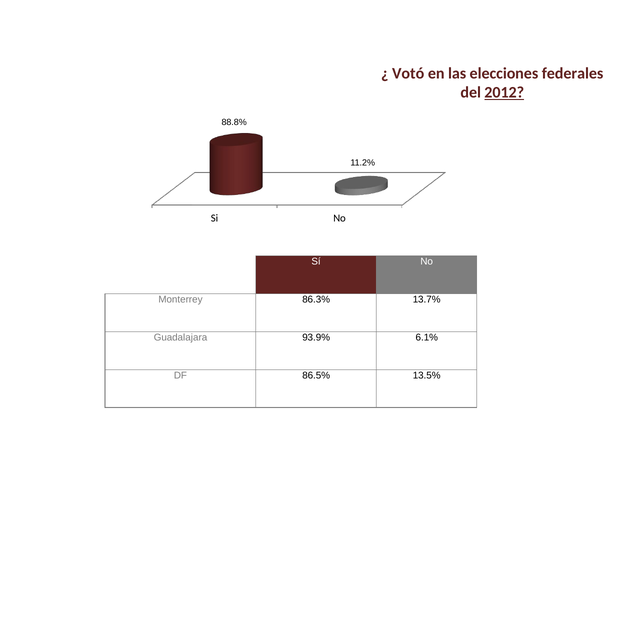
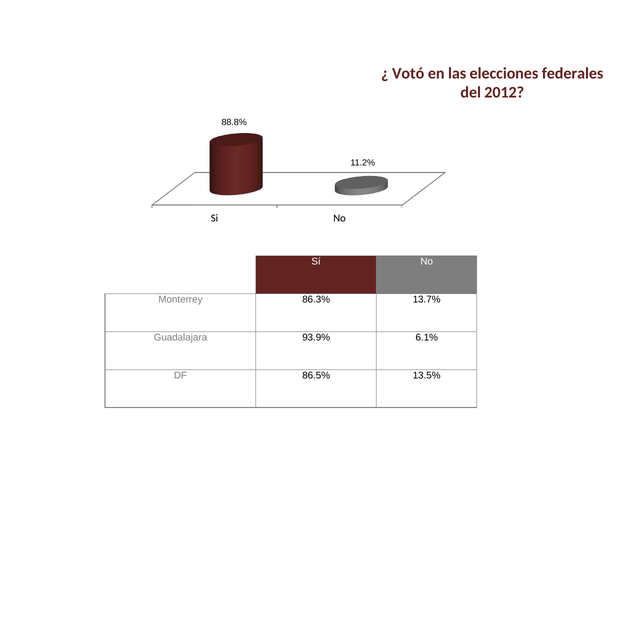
2012 underline: present -> none
